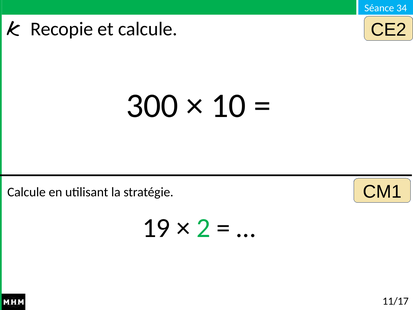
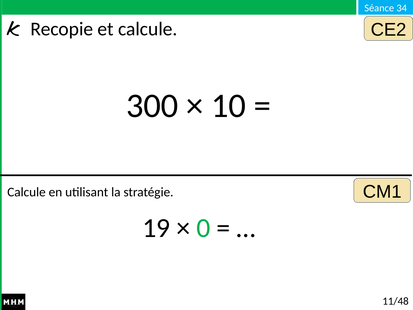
2: 2 -> 0
11/17: 11/17 -> 11/48
